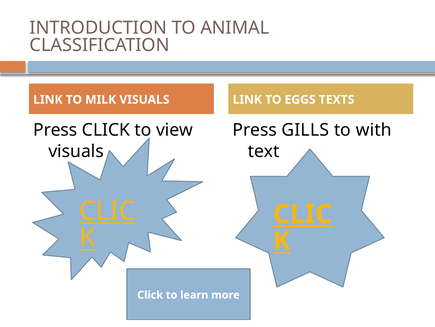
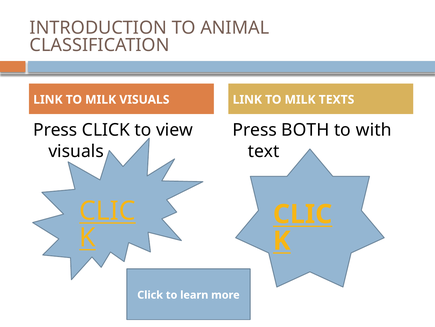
VISUALS LINK TO EGGS: EGGS -> MILK
GILLS: GILLS -> BOTH
